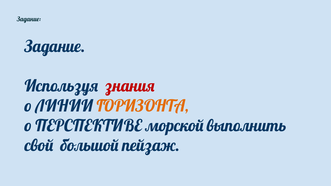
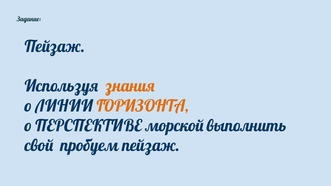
Задание at (55, 47): Задание -> Пейзаж
знания colour: red -> orange
большой: большой -> пробуем
